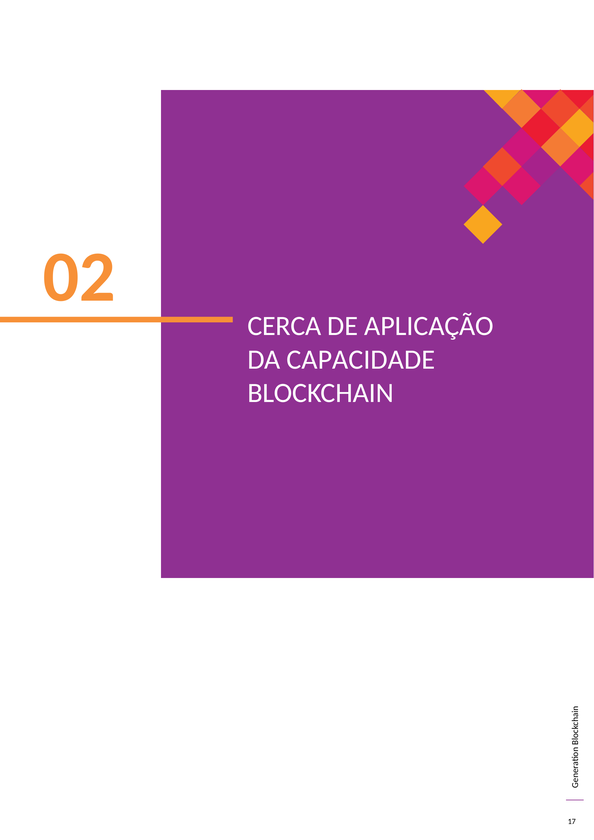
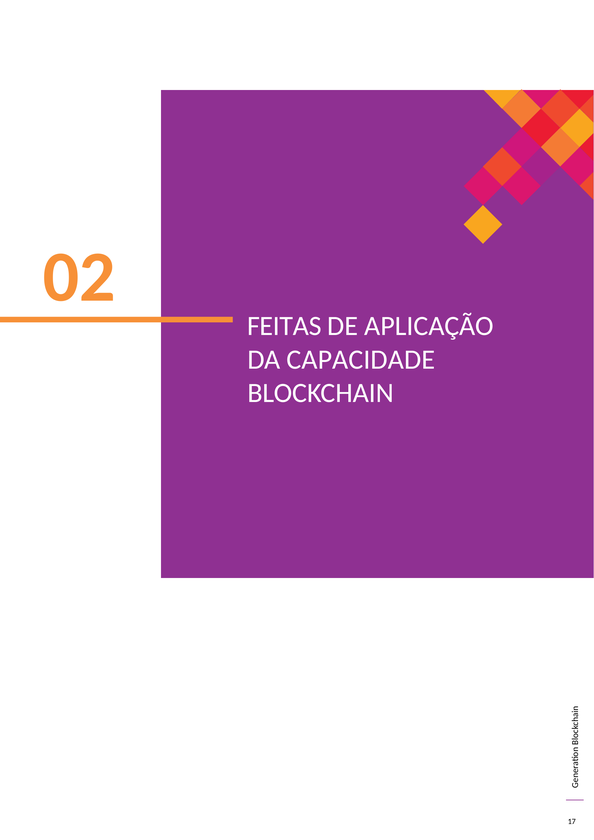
CERCA: CERCA -> FEITAS
